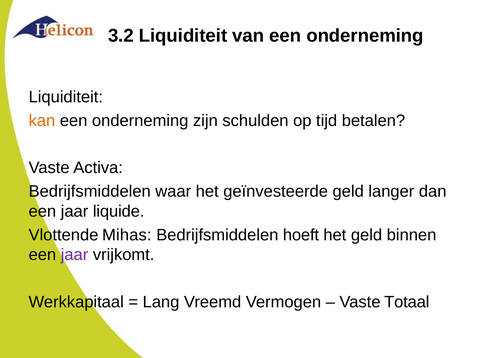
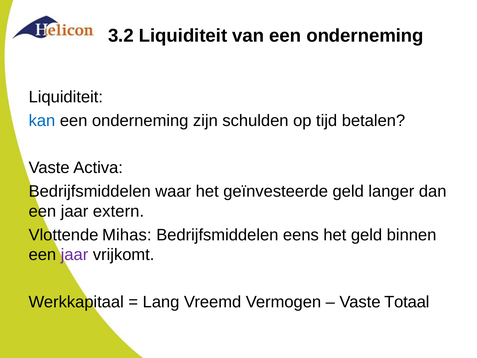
kan colour: orange -> blue
liquide: liquide -> extern
hoeft: hoeft -> eens
